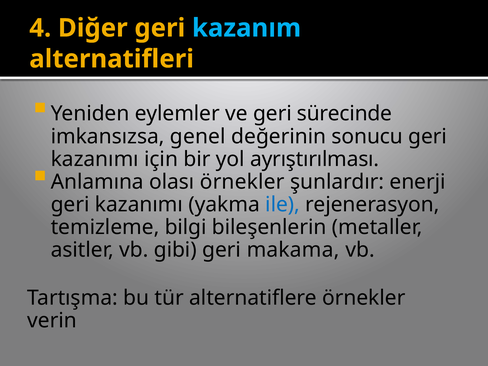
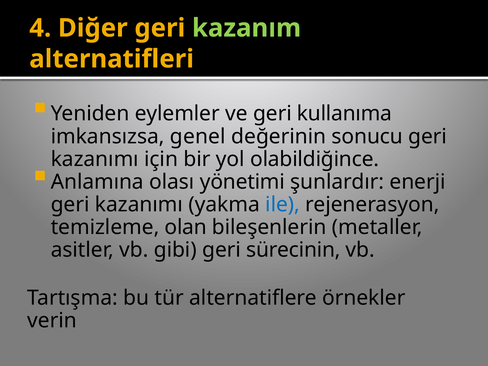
kazanım colour: light blue -> light green
sürecinde: sürecinde -> kullanıma
ayrıştırılması: ayrıştırılması -> olabildiğince
olası örnekler: örnekler -> yönetimi
bilgi: bilgi -> olan
makama: makama -> sürecinin
